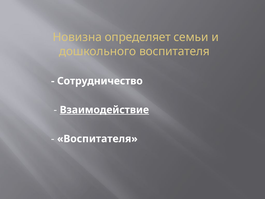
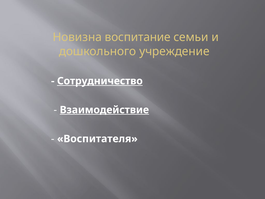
определяет: определяет -> воспитание
дошкольного воспитателя: воспитателя -> учреждение
Сотрудничество underline: none -> present
